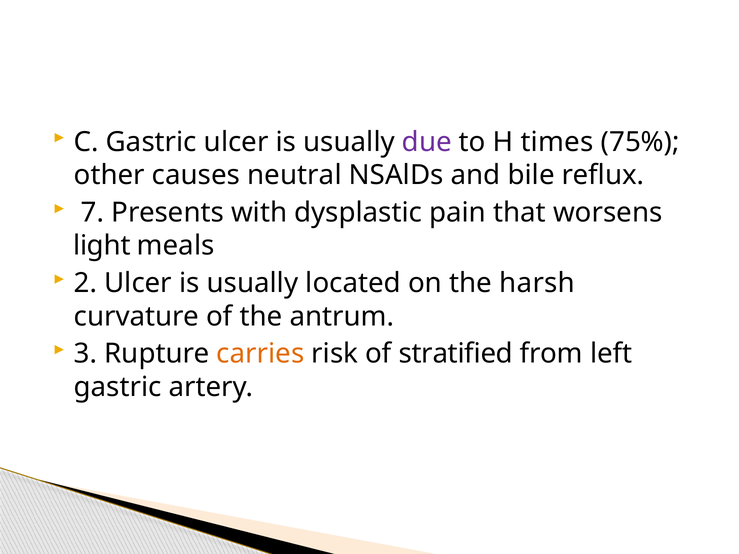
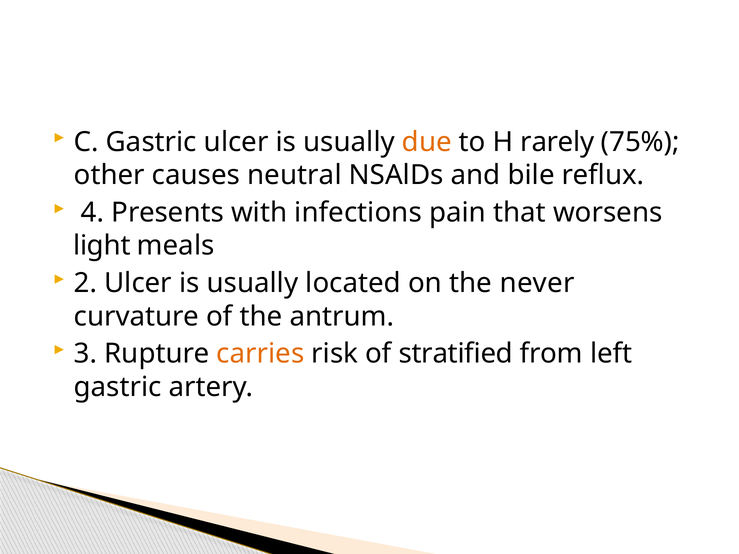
due colour: purple -> orange
times: times -> rarely
7: 7 -> 4
dysplastic: dysplastic -> infections
harsh: harsh -> never
